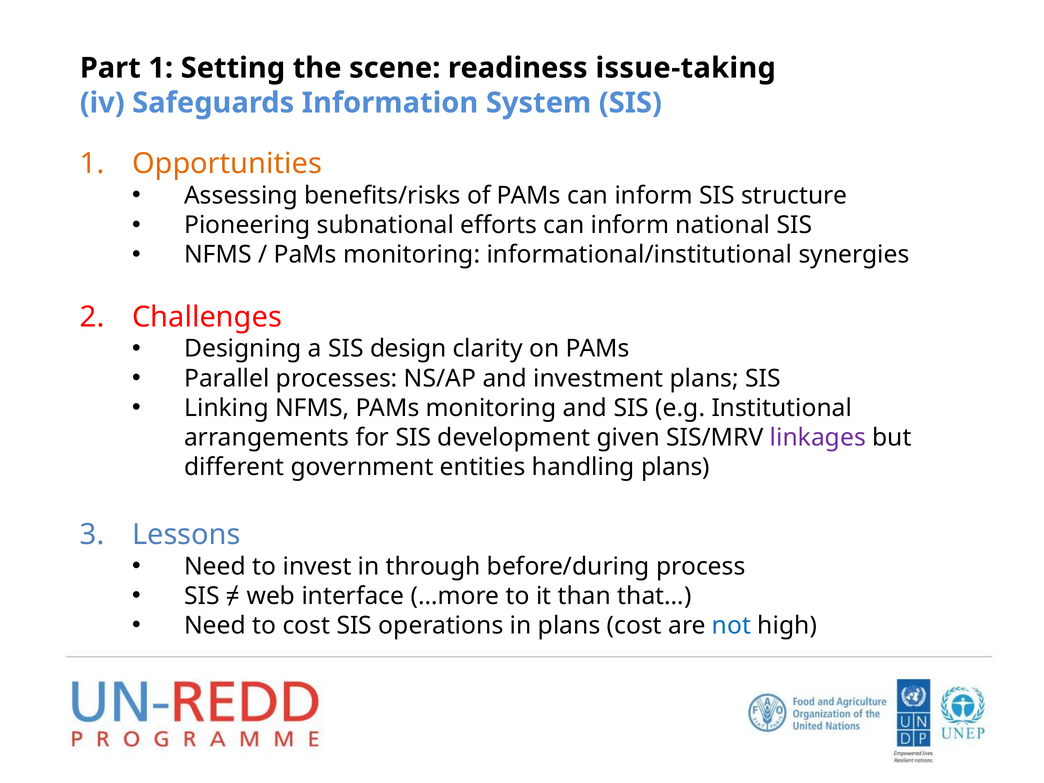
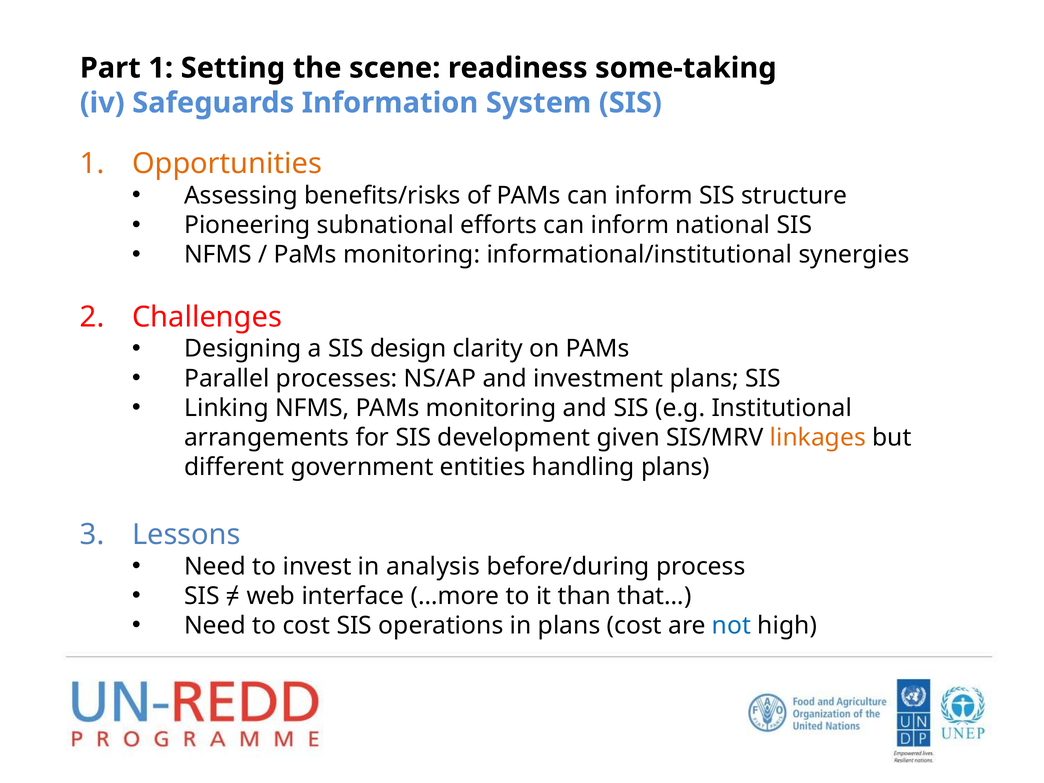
issue-taking: issue-taking -> some-taking
linkages colour: purple -> orange
through: through -> analysis
